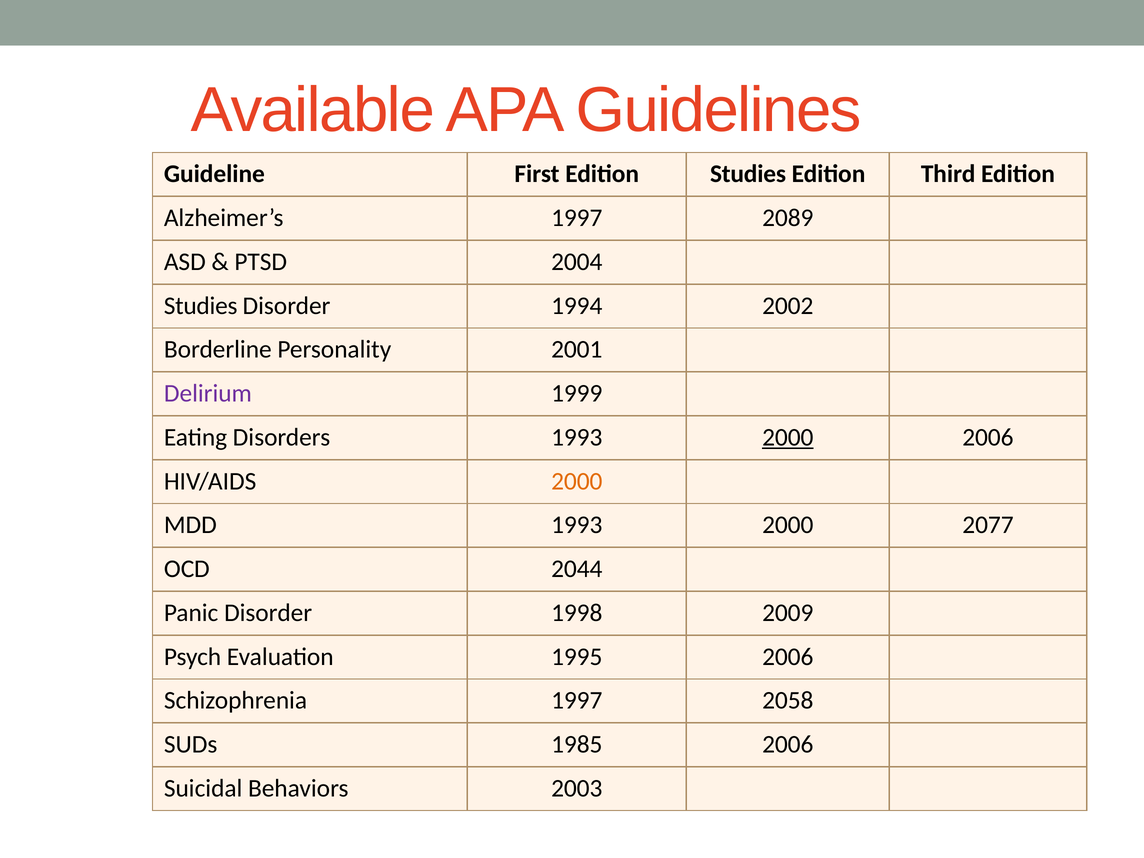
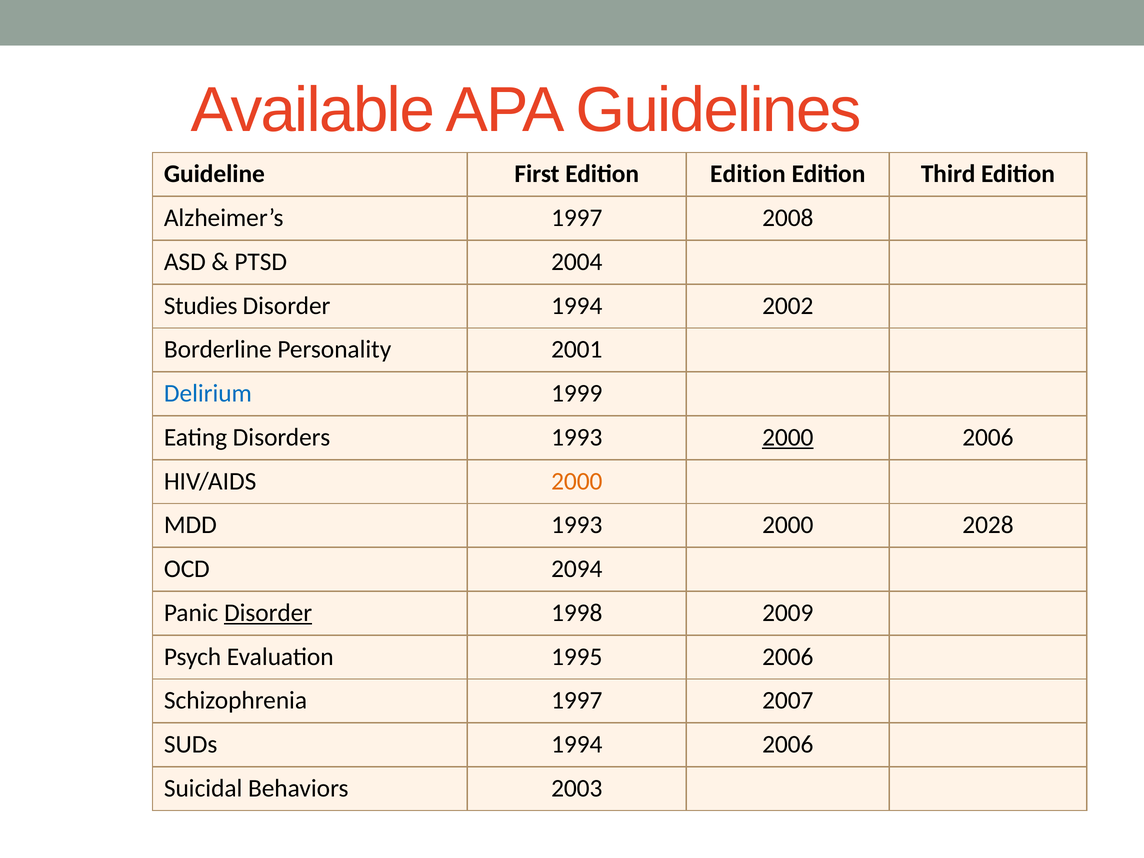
First Edition Studies: Studies -> Edition
2089: 2089 -> 2008
Delirium colour: purple -> blue
2077: 2077 -> 2028
2044: 2044 -> 2094
Disorder at (268, 613) underline: none -> present
2058: 2058 -> 2007
SUDs 1985: 1985 -> 1994
